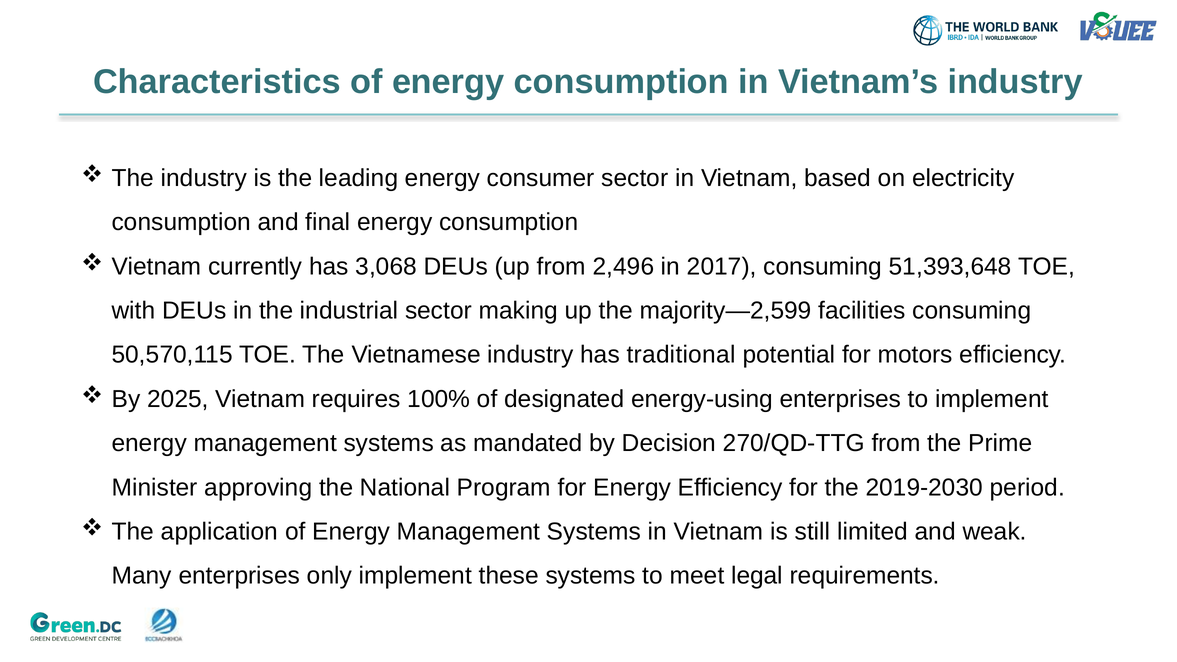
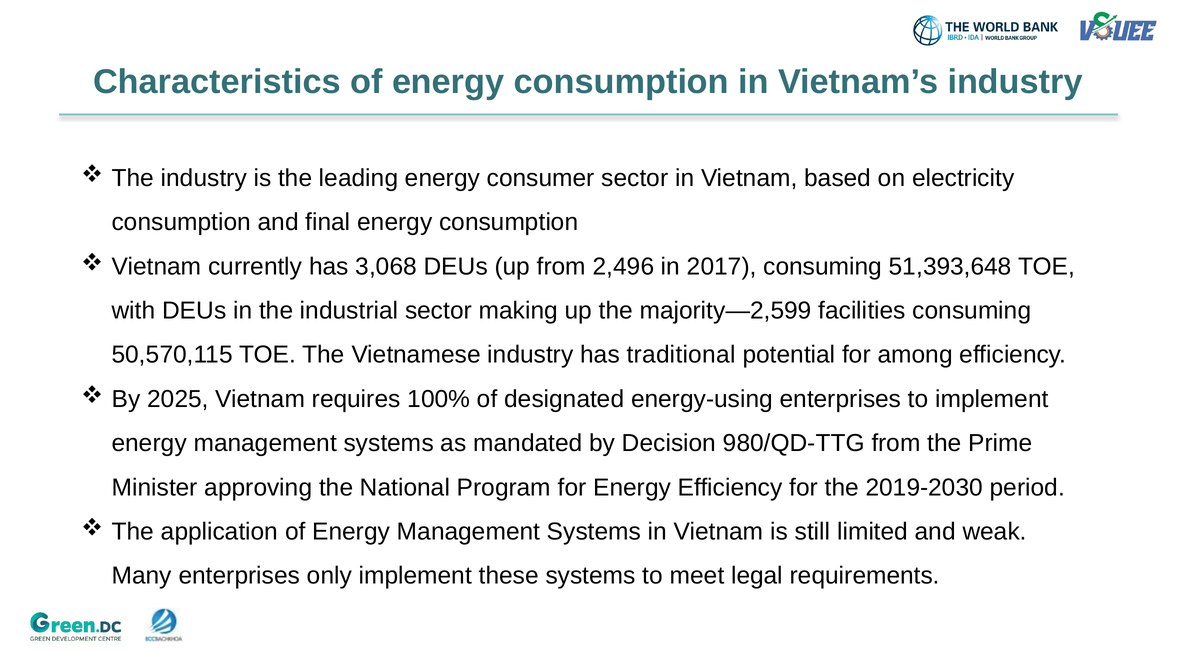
motors: motors -> among
270/QD-TTG: 270/QD-TTG -> 980/QD-TTG
